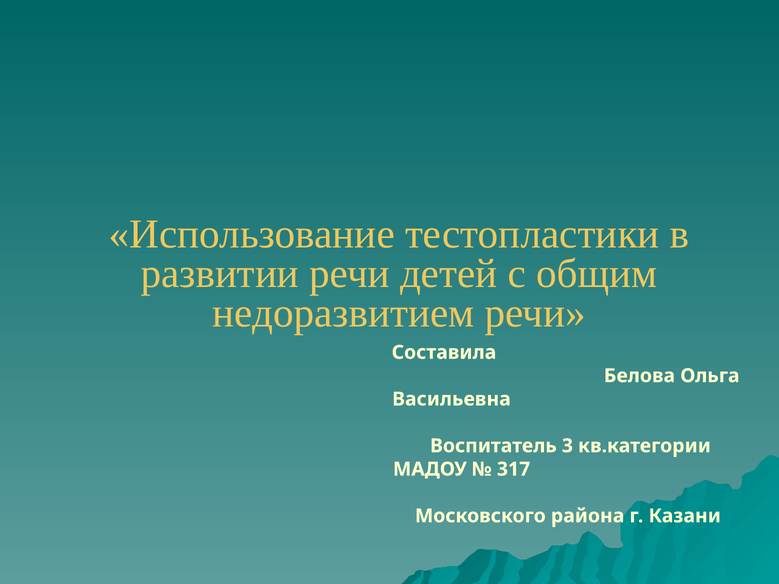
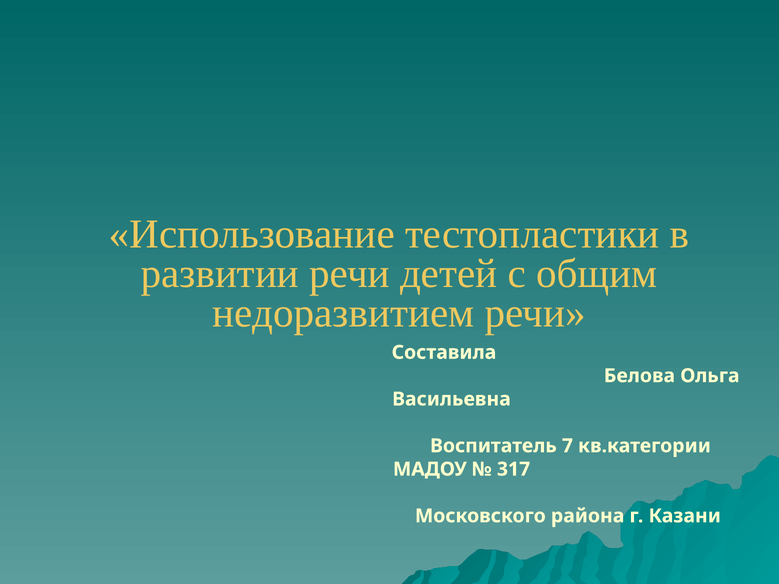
3: 3 -> 7
